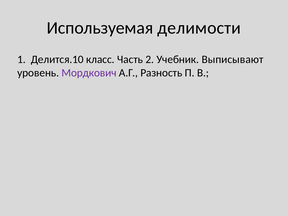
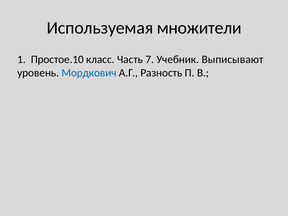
делимости: делимости -> множители
Делится.10: Делится.10 -> Простое.10
2: 2 -> 7
Мордкович colour: purple -> blue
